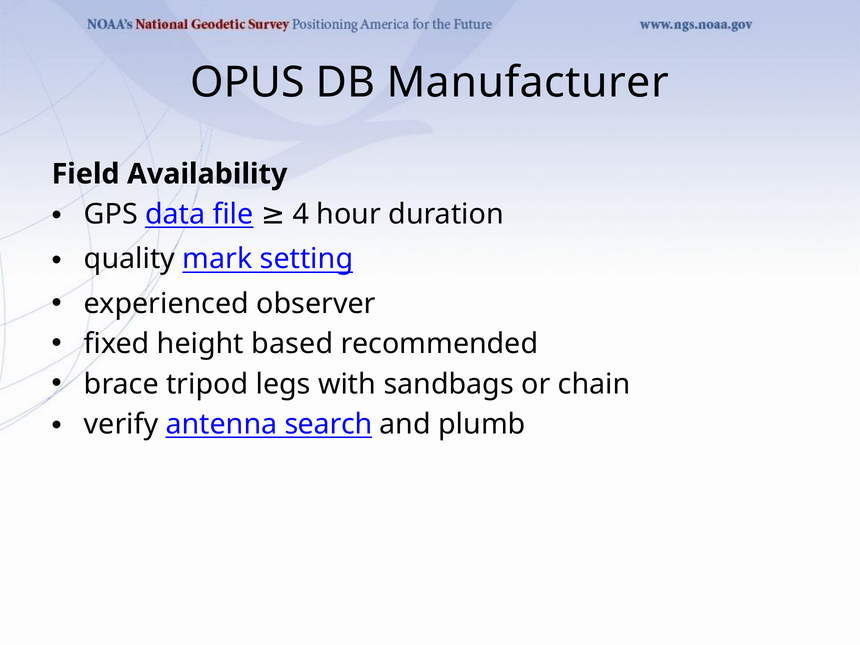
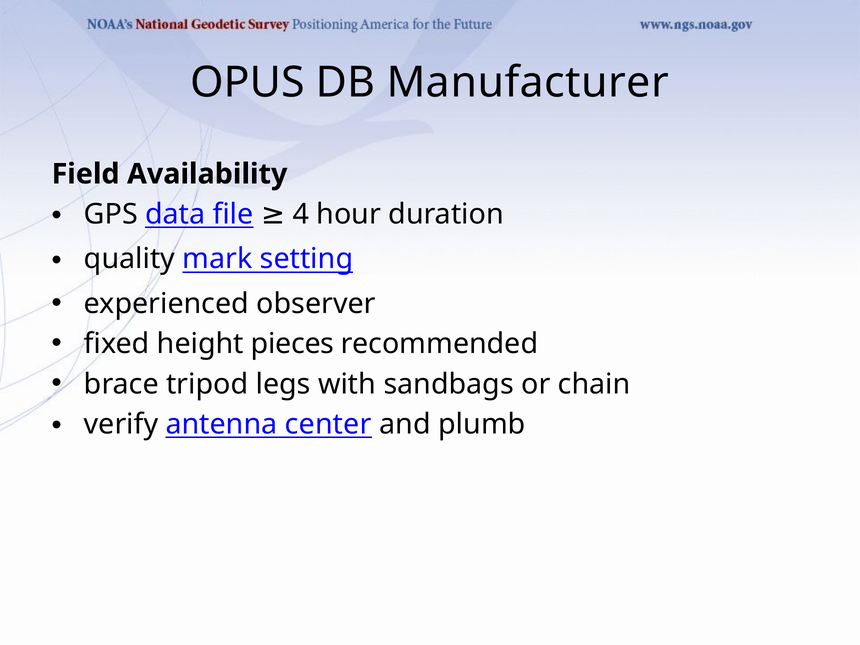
based: based -> pieces
search: search -> center
